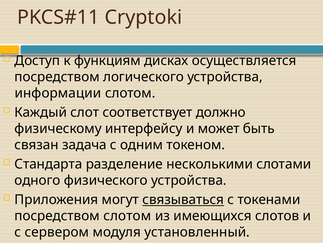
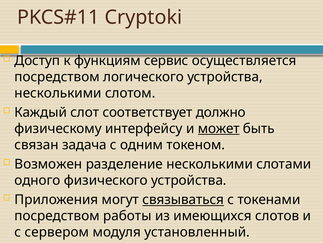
дисках: дисках -> сервис
информации at (58, 93): информации -> несколькими
может underline: none -> present
Стандарта: Стандарта -> Возможен
посредством слотом: слотом -> работы
